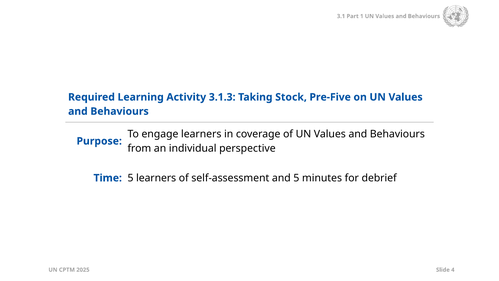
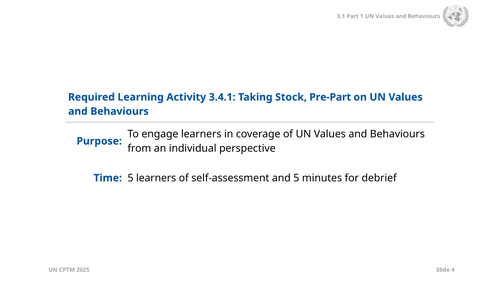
3.1.3: 3.1.3 -> 3.4.1
Pre-Five: Pre-Five -> Pre-Part
